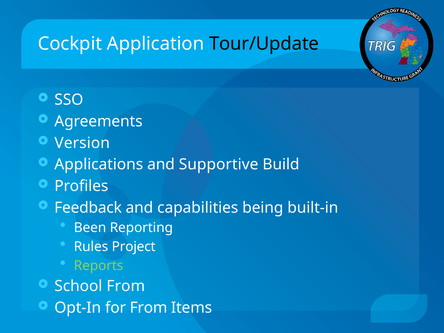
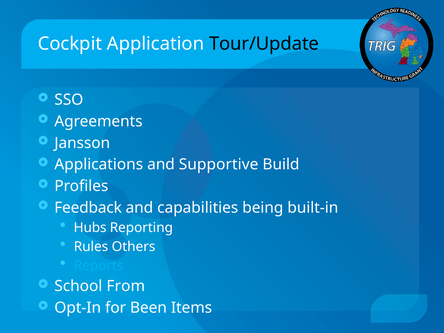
Version: Version -> Jansson
Been: Been -> Hubs
Project: Project -> Others
Reports colour: light green -> light blue
for From: From -> Been
